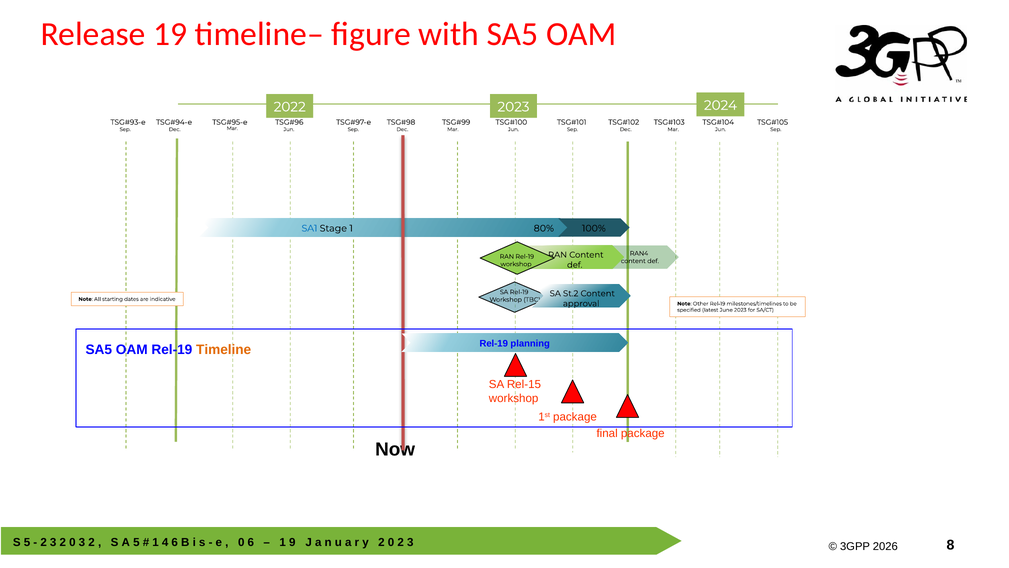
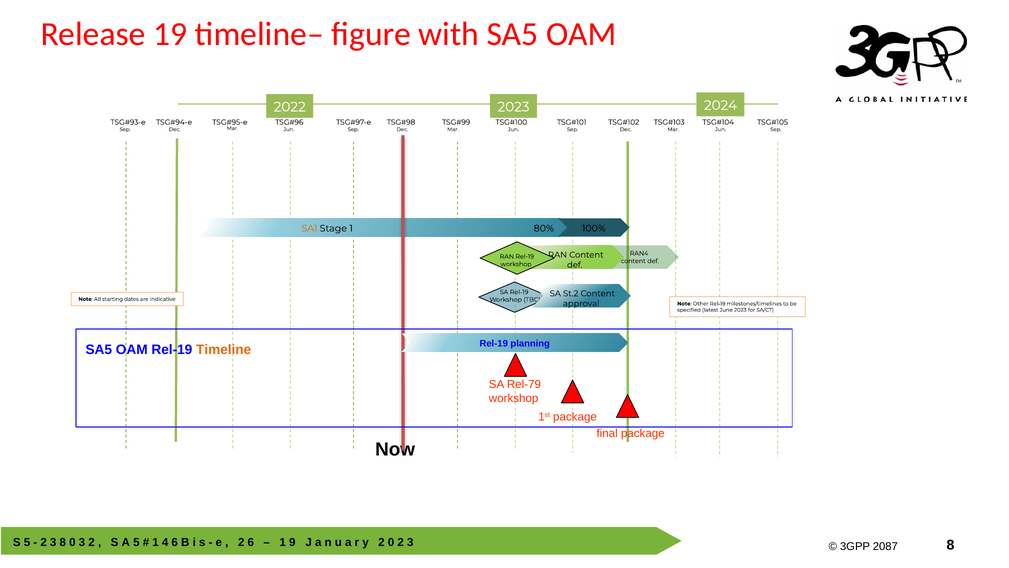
SA1 colour: blue -> orange
Rel-15: Rel-15 -> Rel-79
2 at (63, 542): 2 -> 8
0 at (241, 542): 0 -> 2
2026: 2026 -> 2087
